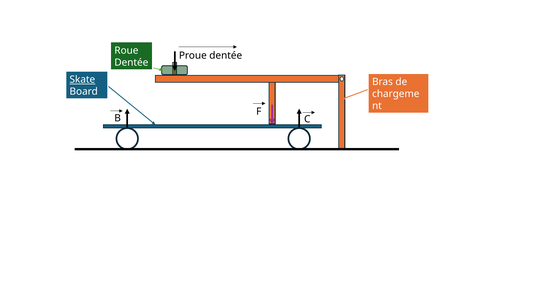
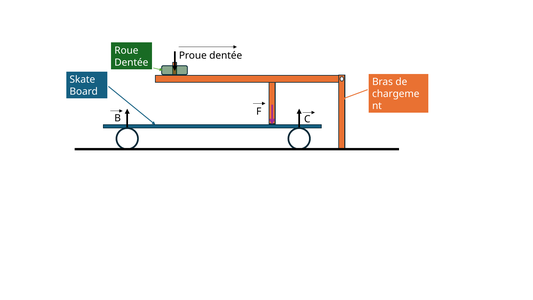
Skate underline: present -> none
